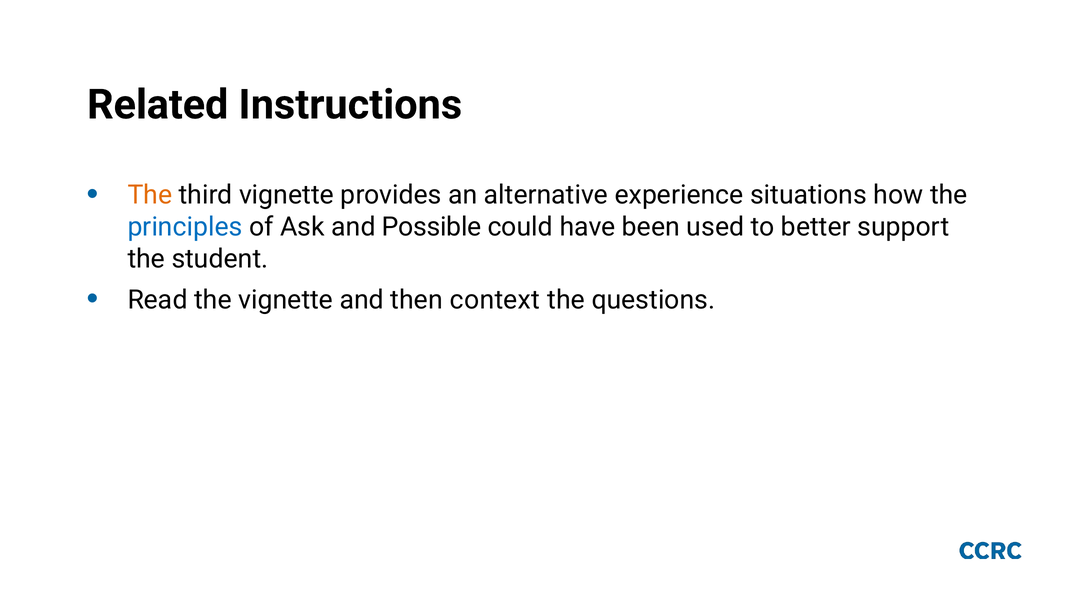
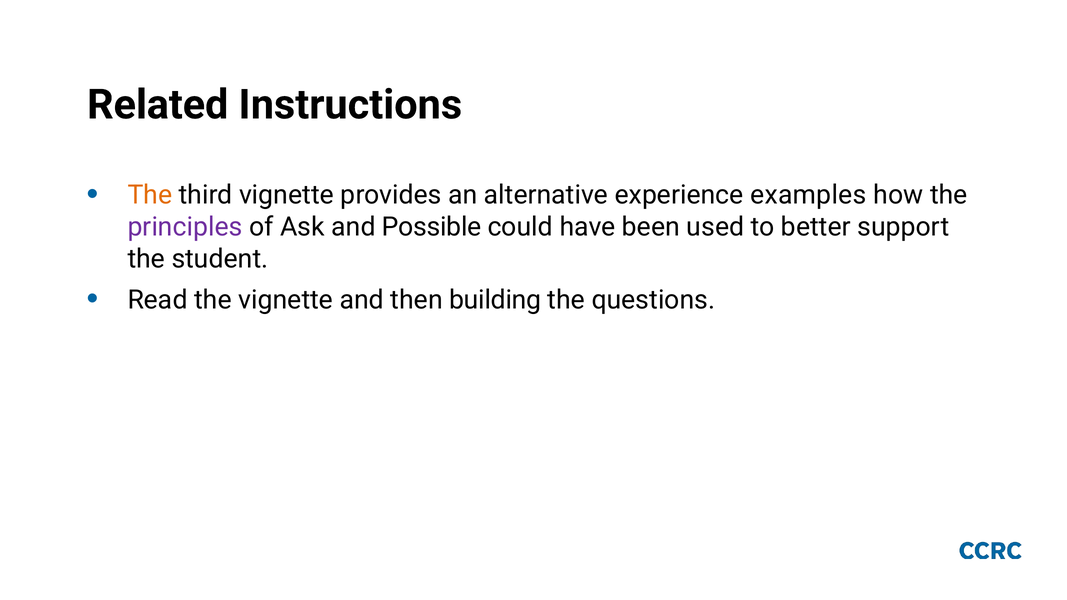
situations: situations -> examples
principles colour: blue -> purple
context: context -> building
